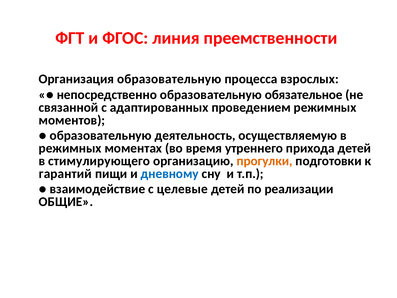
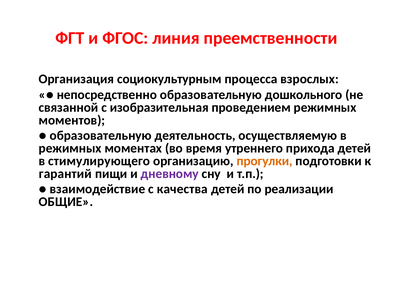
Организация образовательную: образовательную -> социокультурным
обязательное: обязательное -> дошкольного
адаптированных: адаптированных -> изобразительная
дневному colour: blue -> purple
целевые: целевые -> качества
